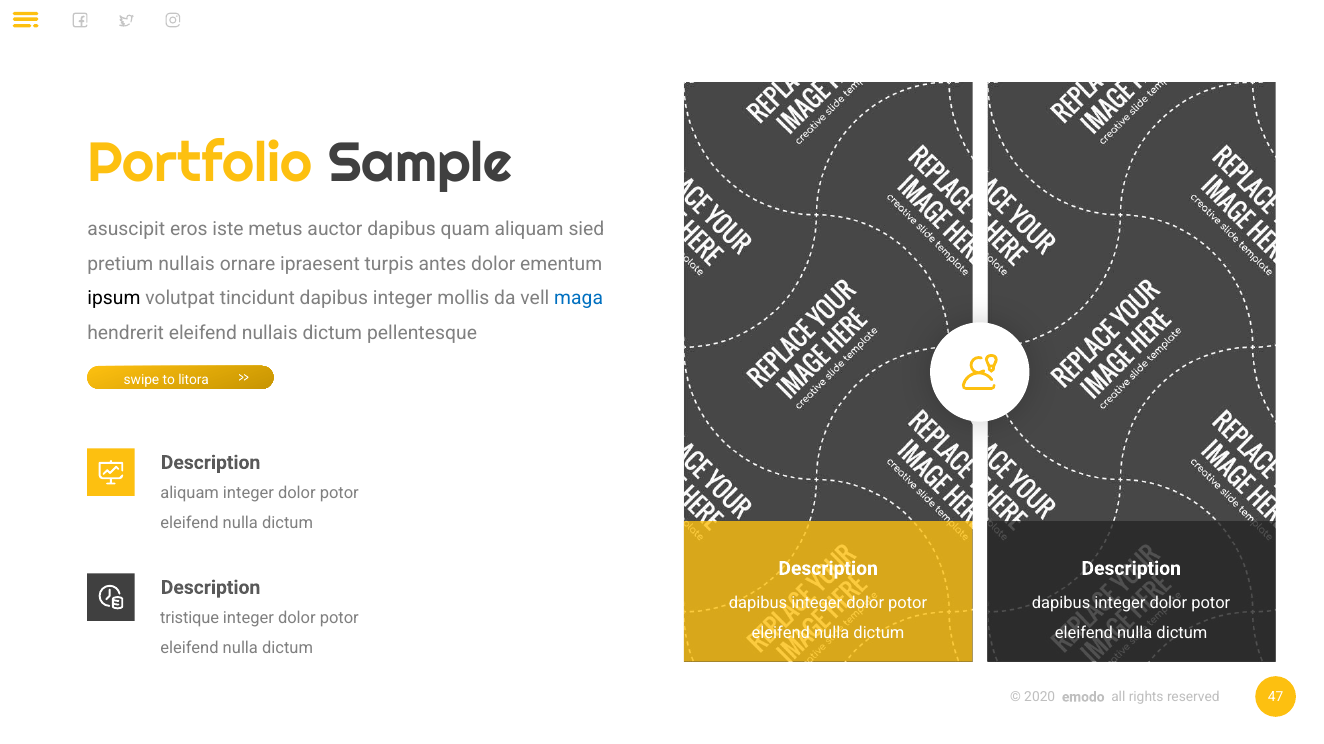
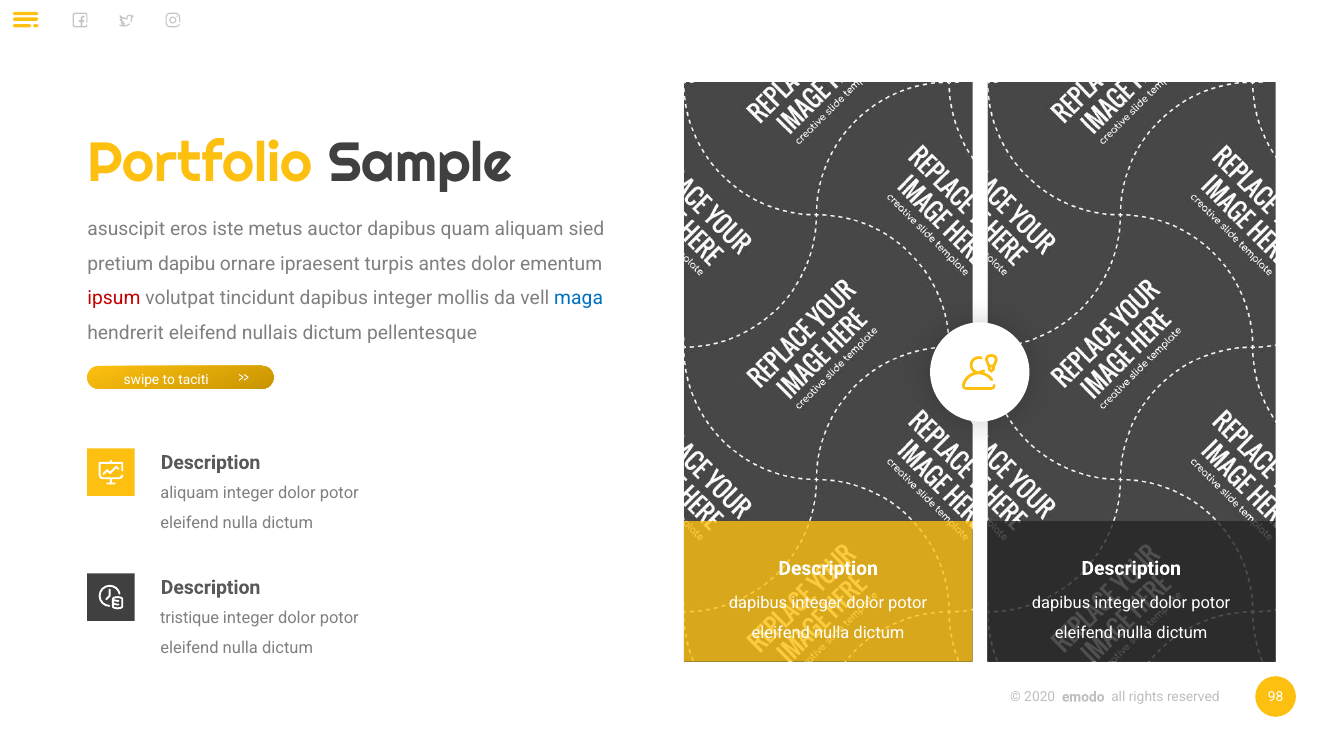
pretium nullais: nullais -> dapibu
ipsum colour: black -> red
litora: litora -> taciti
47: 47 -> 98
